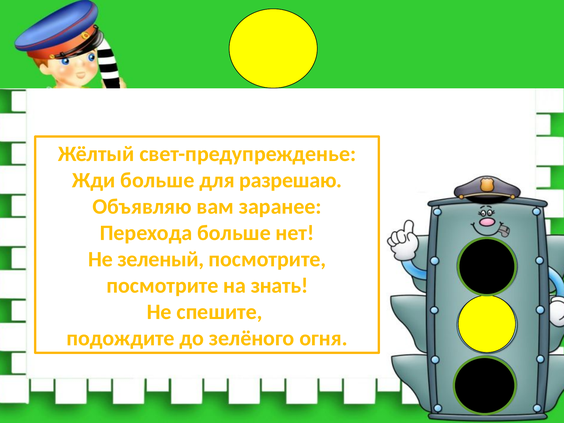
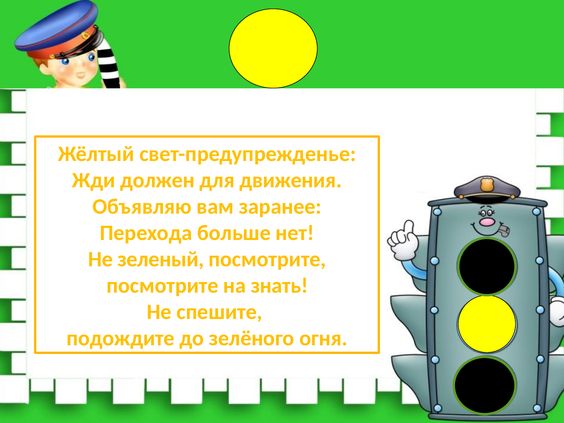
Жди больше: больше -> должен
разрешаю: разрешаю -> движения
